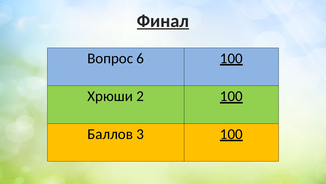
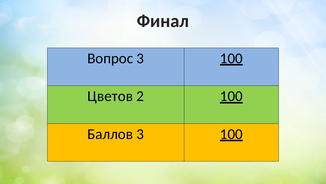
Финал underline: present -> none
Вопрос 6: 6 -> 3
Хрюши: Хрюши -> Цветов
